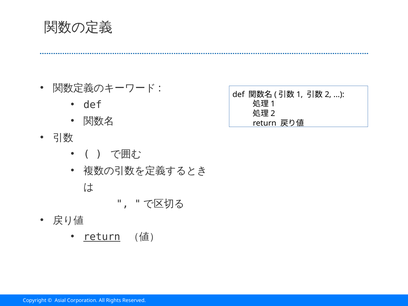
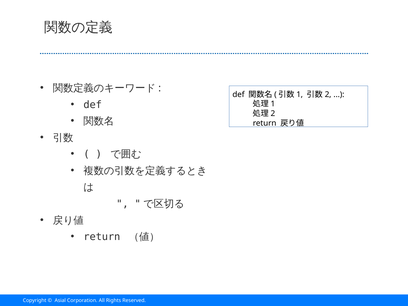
return at (102, 237) underline: present -> none
